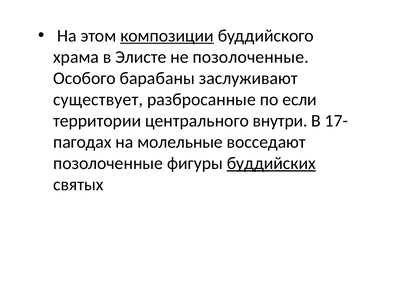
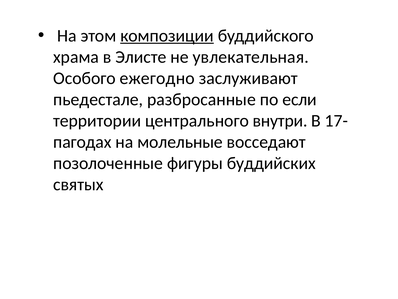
не позолоченные: позолоченные -> увлекательная
барабаны: барабаны -> ежегодно
существует: существует -> пьедестале
буддийских underline: present -> none
